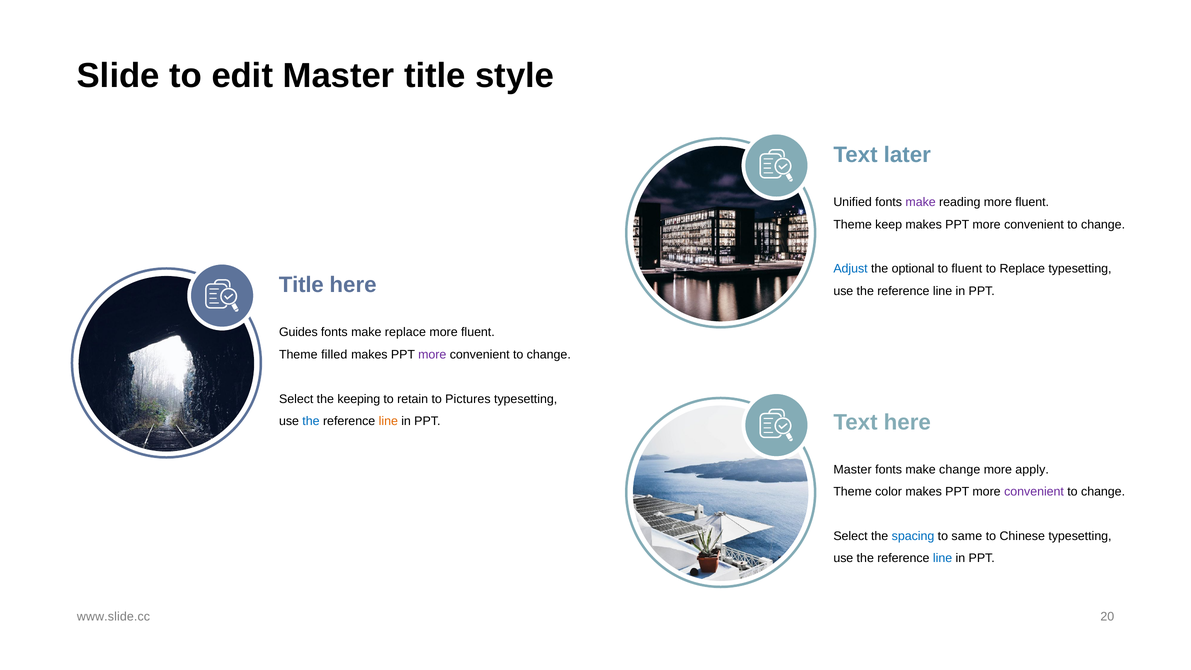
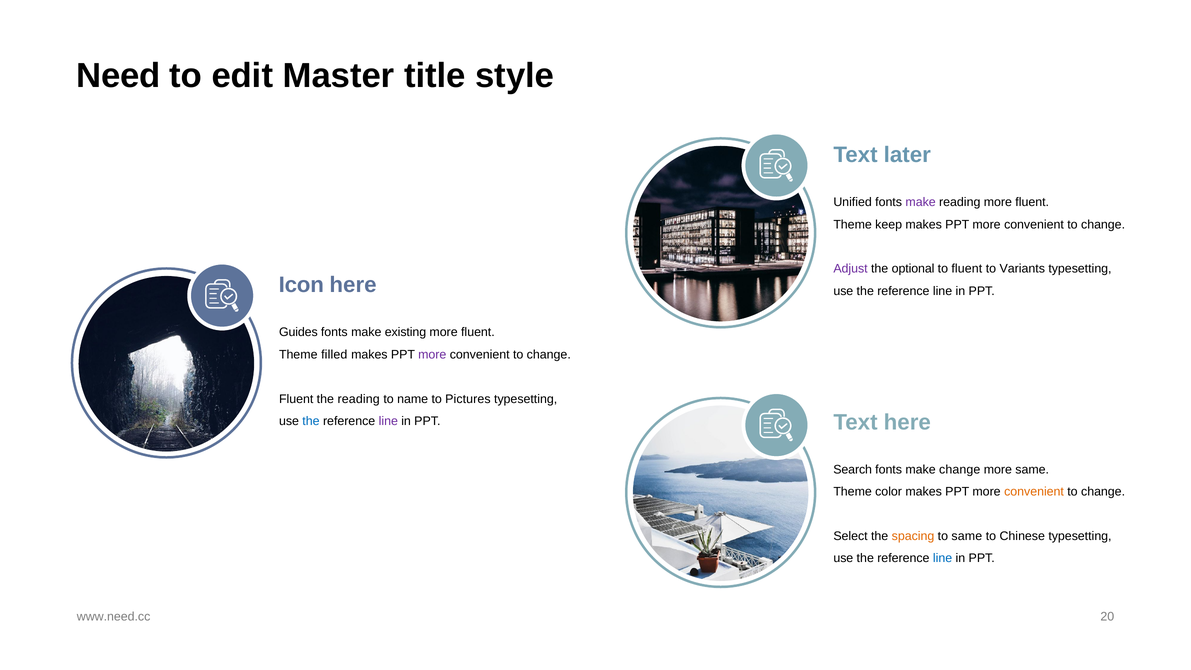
Slide: Slide -> Need
Adjust colour: blue -> purple
to Replace: Replace -> Variants
Title at (301, 285): Title -> Icon
make replace: replace -> existing
Select at (296, 399): Select -> Fluent
the keeping: keeping -> reading
retain: retain -> name
line at (388, 421) colour: orange -> purple
Master at (853, 470): Master -> Search
more apply: apply -> same
convenient at (1034, 492) colour: purple -> orange
spacing colour: blue -> orange
www.slide.cc: www.slide.cc -> www.need.cc
